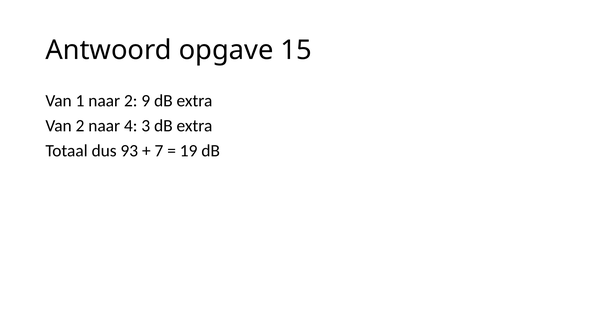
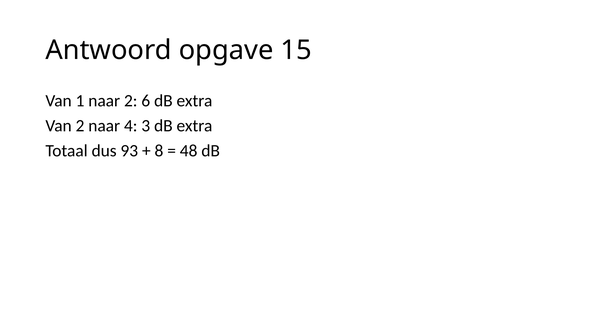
9: 9 -> 6
7: 7 -> 8
19: 19 -> 48
